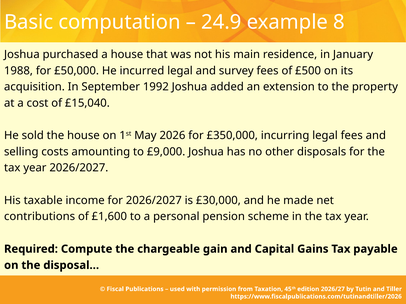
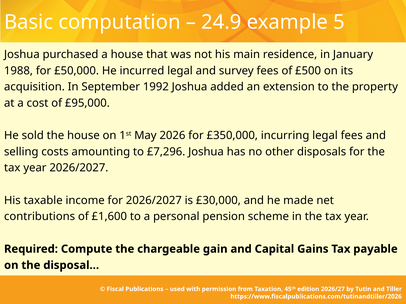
8: 8 -> 5
£15,040: £15,040 -> £95,000
£9,000: £9,000 -> £7,296
